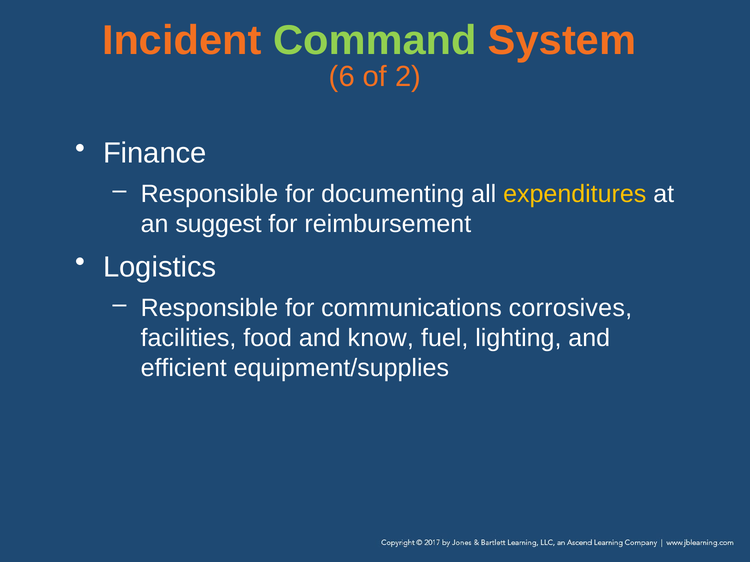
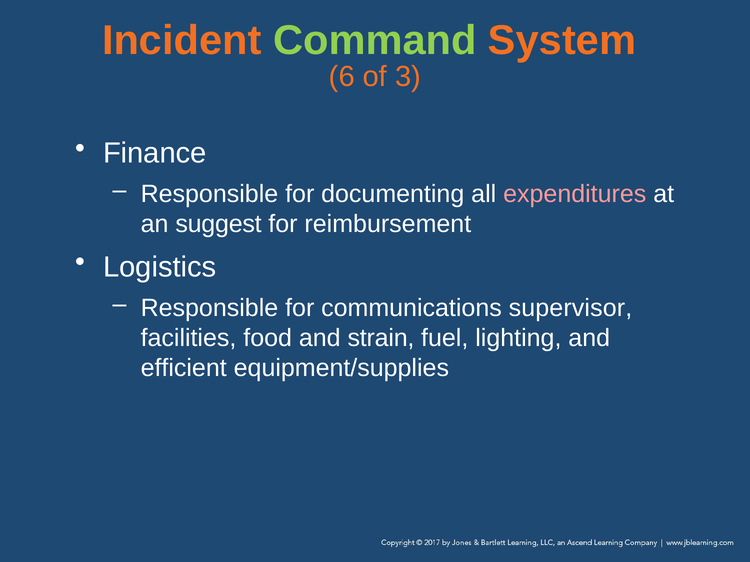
2: 2 -> 3
expenditures colour: yellow -> pink
corrosives: corrosives -> supervisor
know: know -> strain
